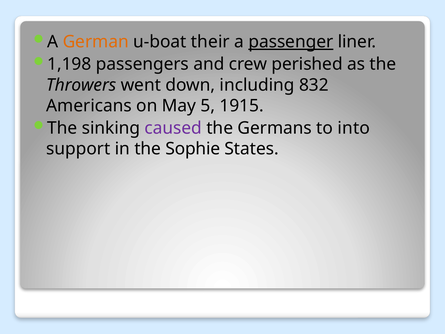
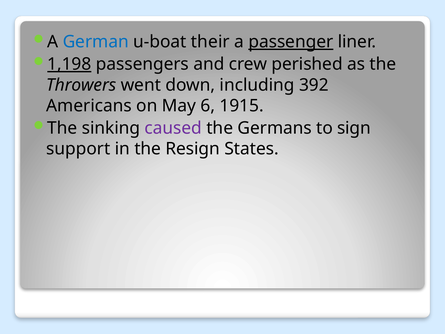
German colour: orange -> blue
1,198 underline: none -> present
832: 832 -> 392
5: 5 -> 6
into: into -> sign
Sophie: Sophie -> Resign
